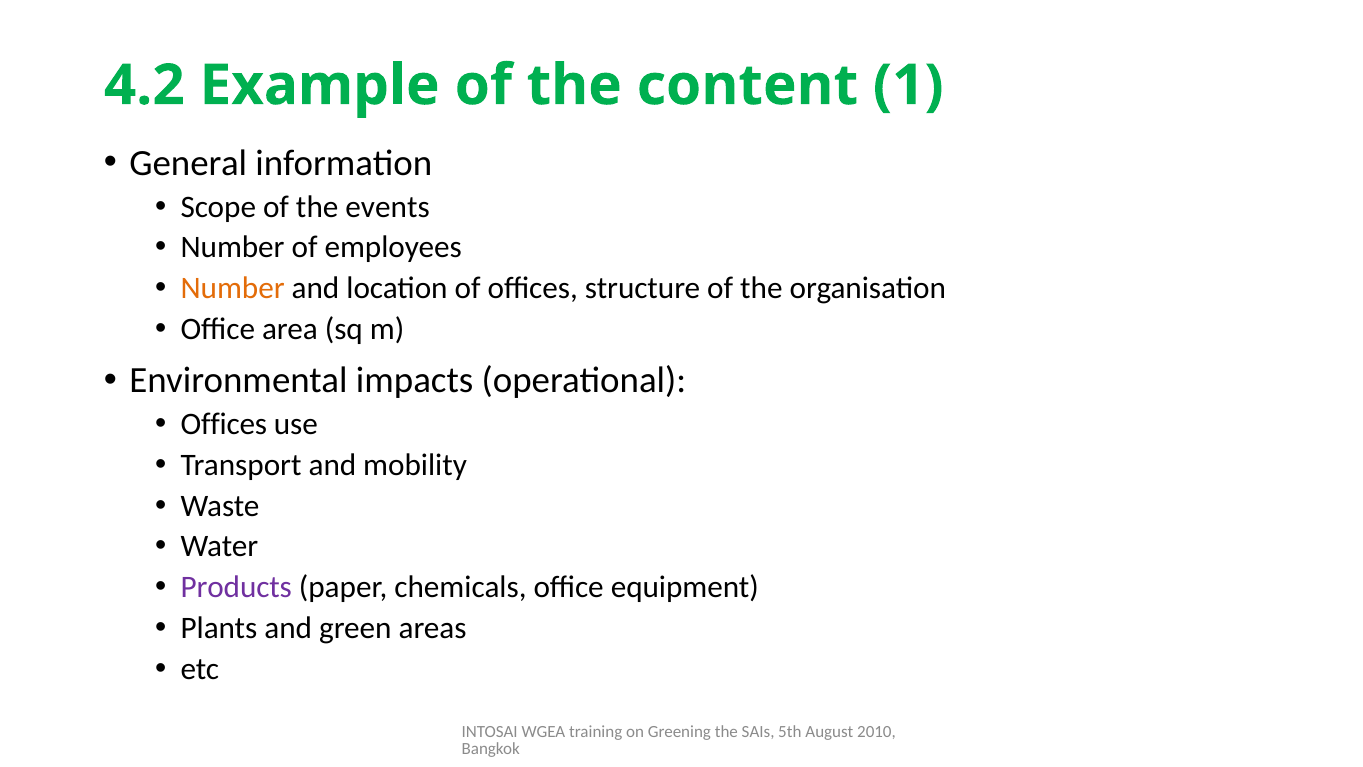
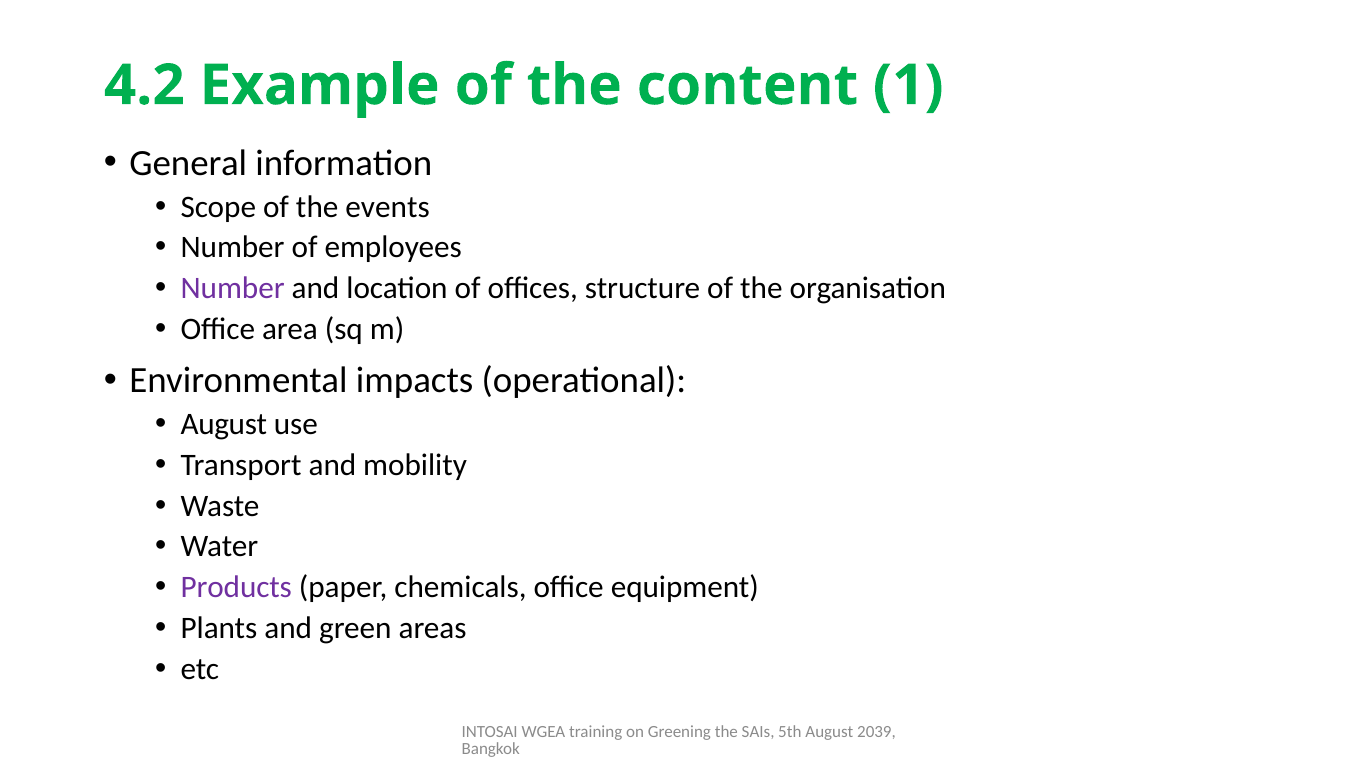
Number at (233, 288) colour: orange -> purple
Offices at (224, 424): Offices -> August
2010: 2010 -> 2039
